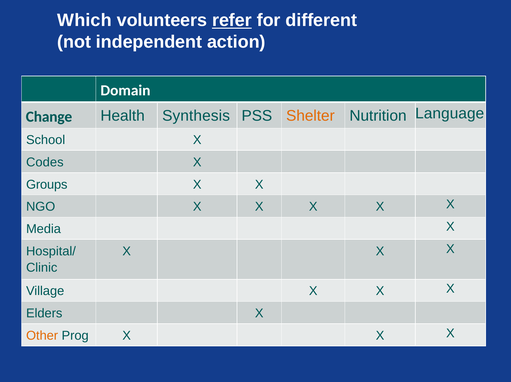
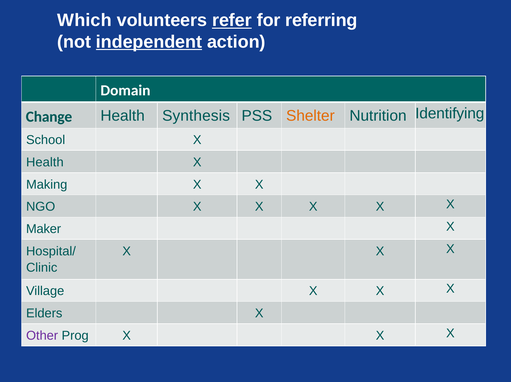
different: different -> referring
independent underline: none -> present
Language: Language -> Identifying
Codes at (45, 162): Codes -> Health
Groups: Groups -> Making
Media: Media -> Maker
Other colour: orange -> purple
